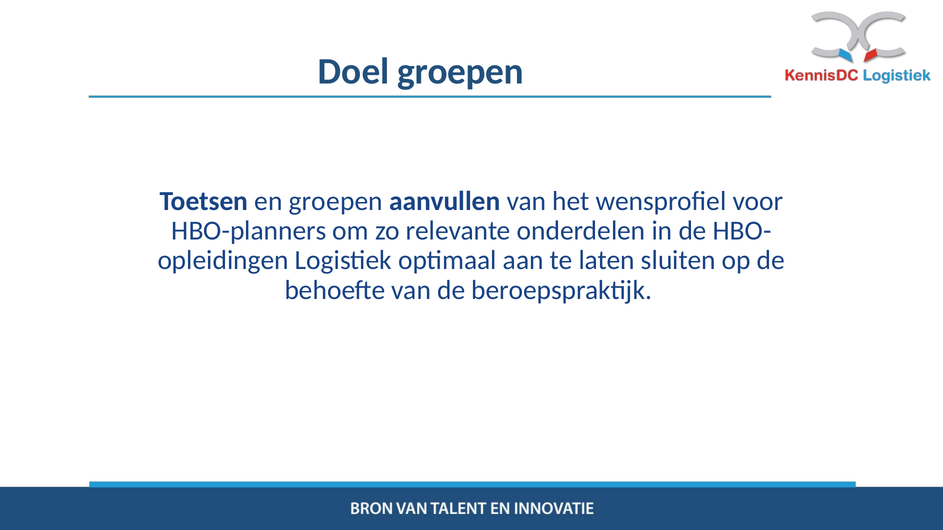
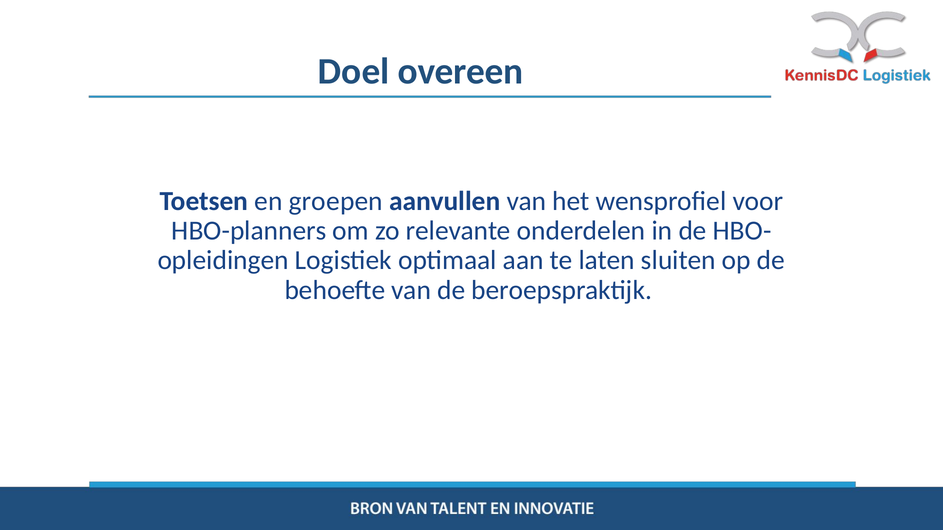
Doel groepen: groepen -> overeen
